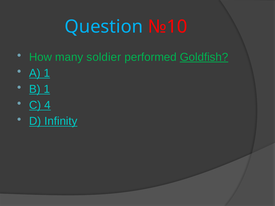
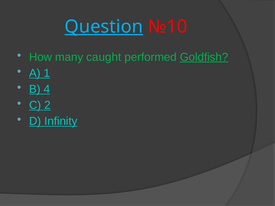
Question underline: none -> present
soldier: soldier -> caught
B 1: 1 -> 4
4: 4 -> 2
